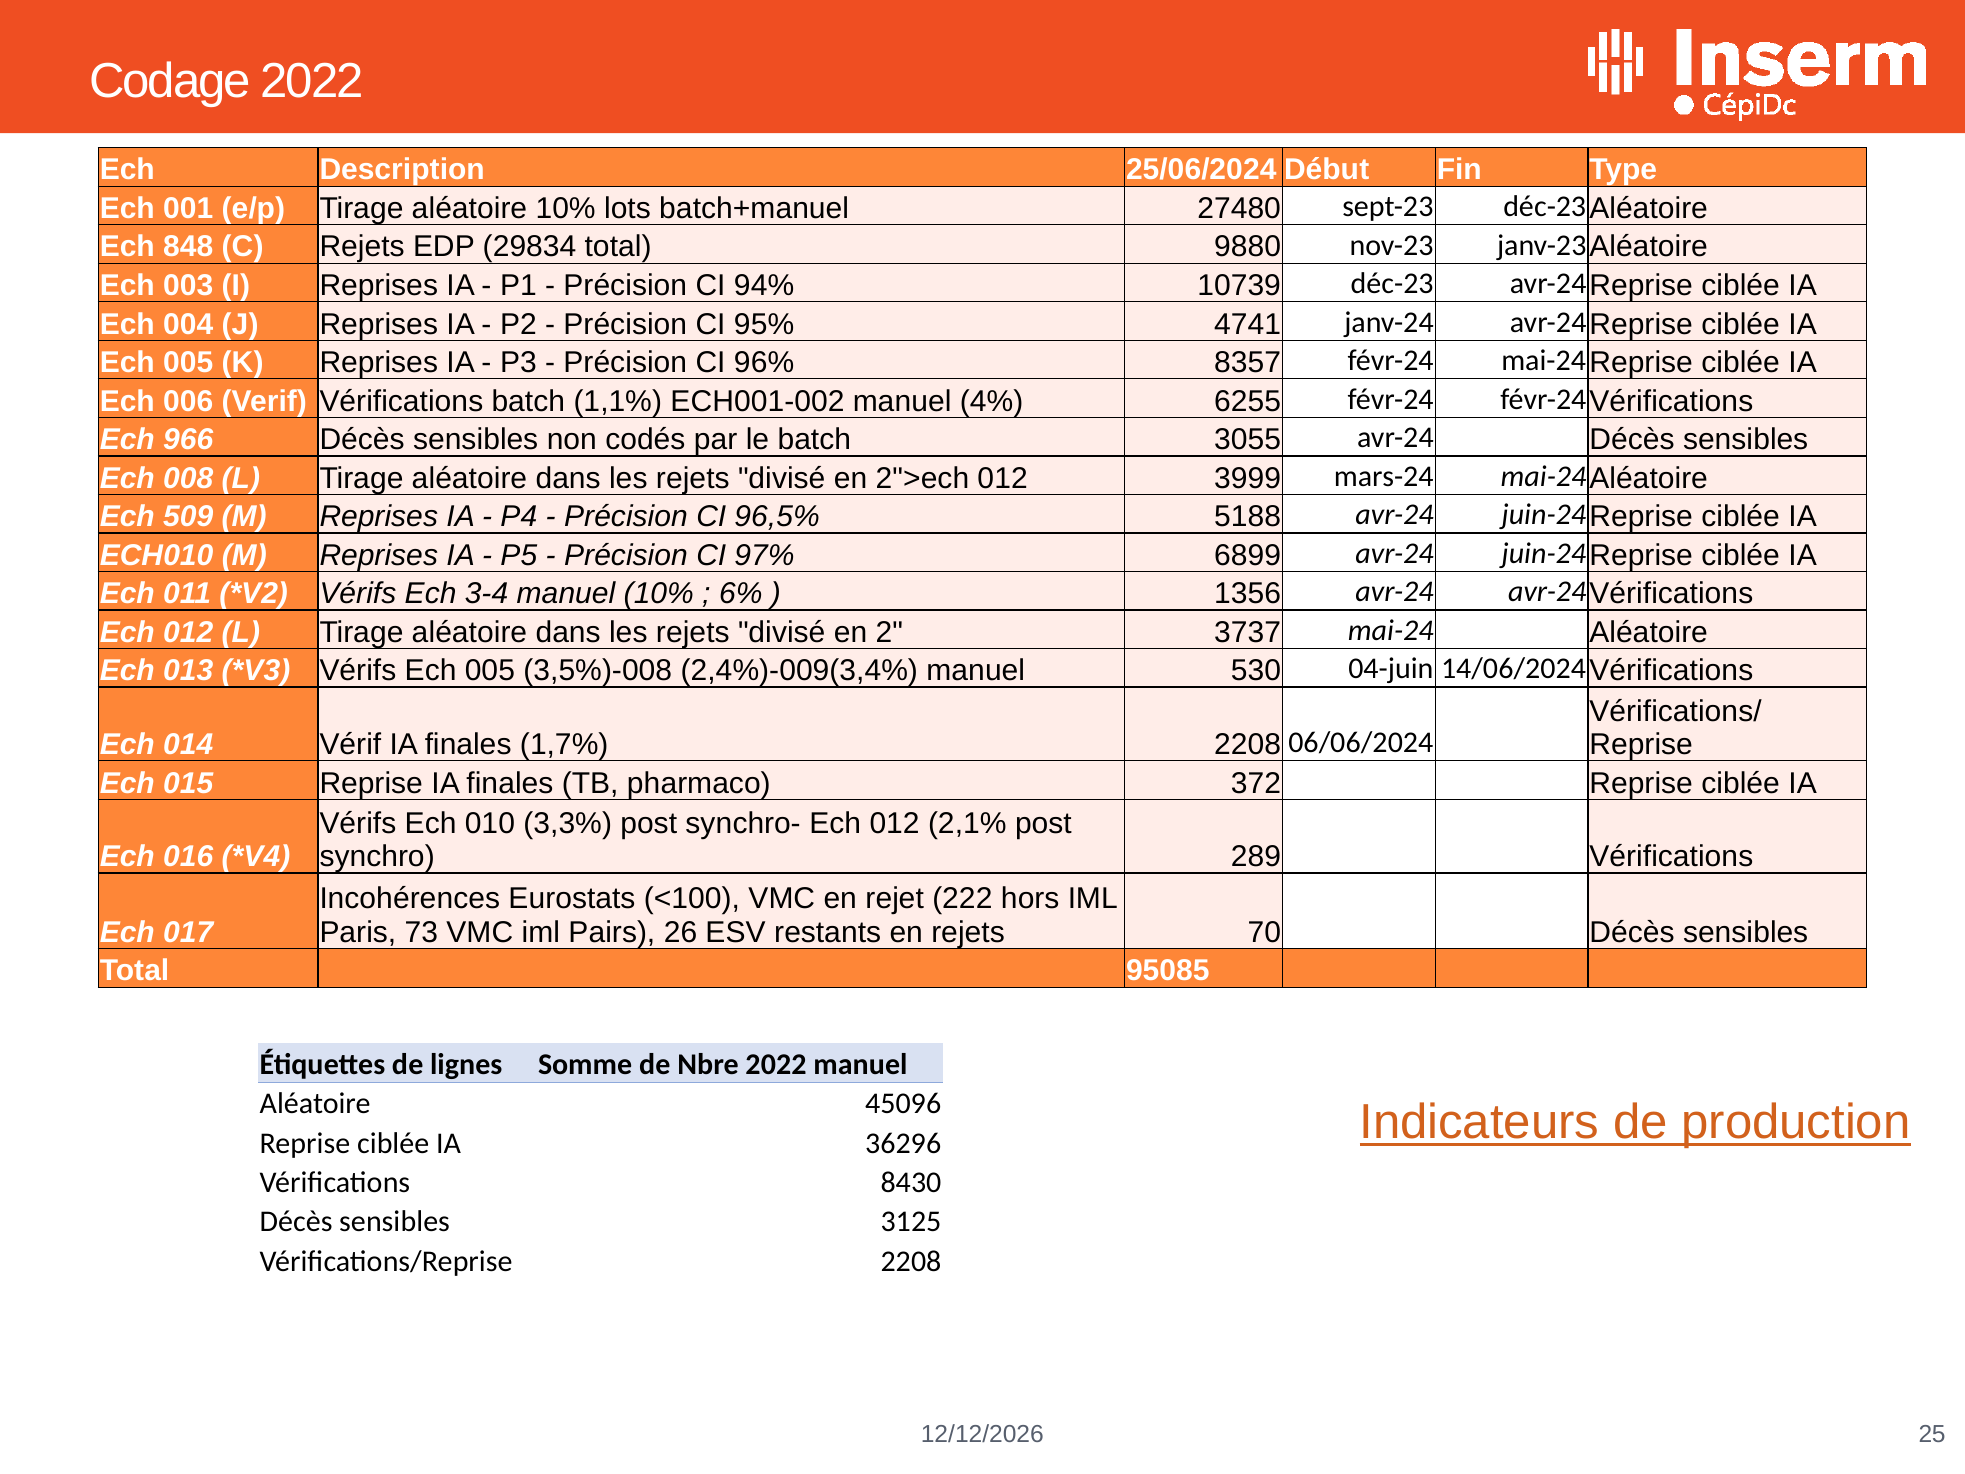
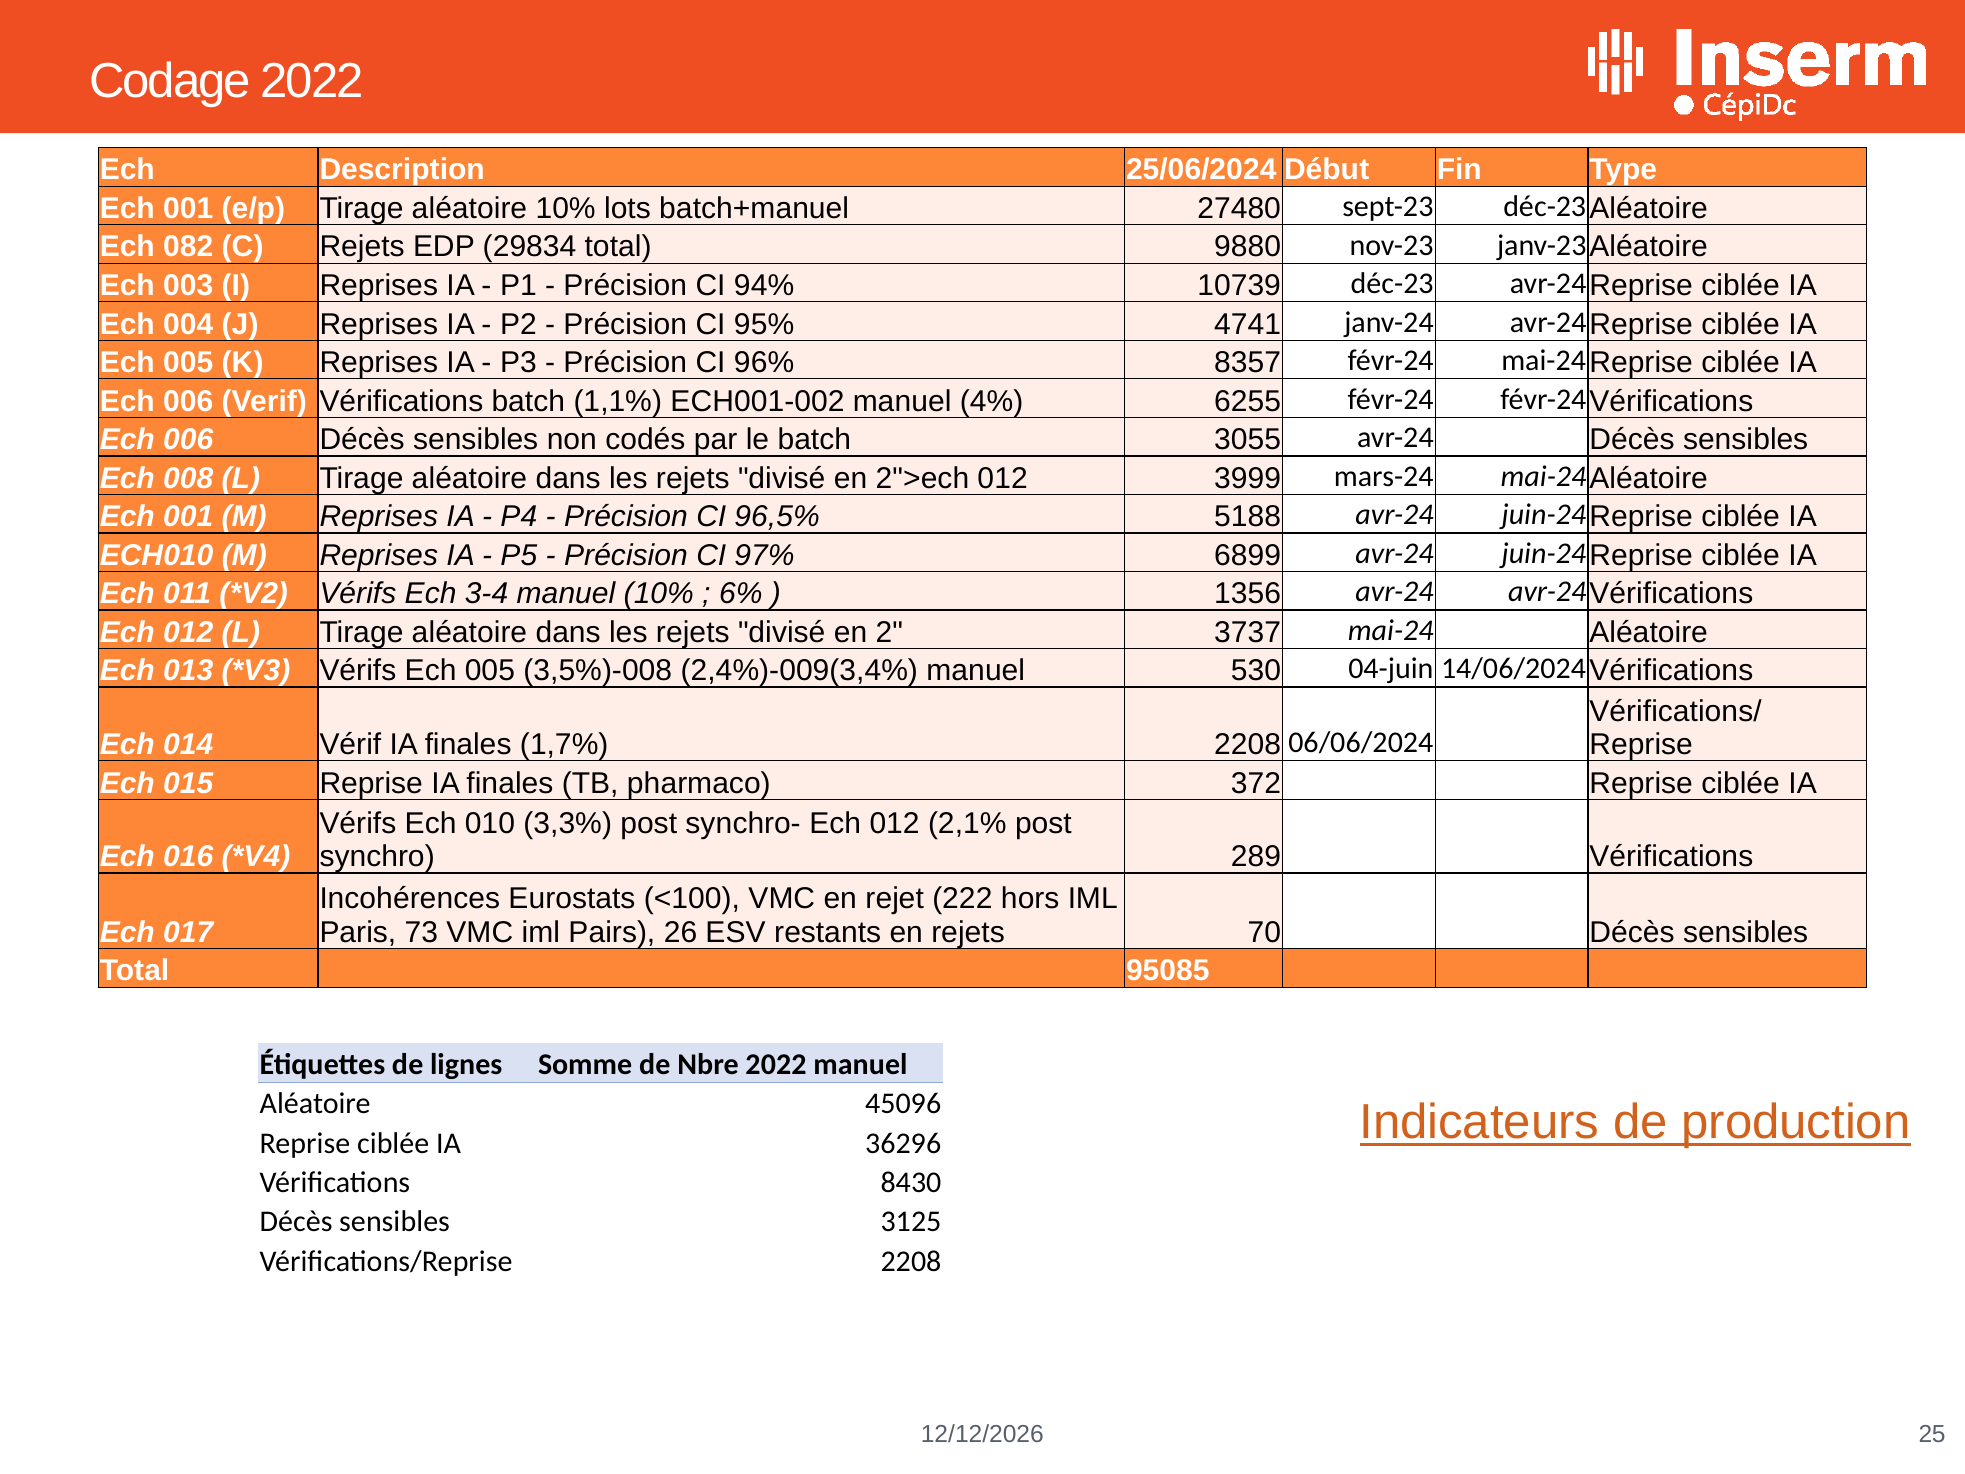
848: 848 -> 082
966 at (188, 440): 966 -> 006
509 at (188, 517): 509 -> 001
